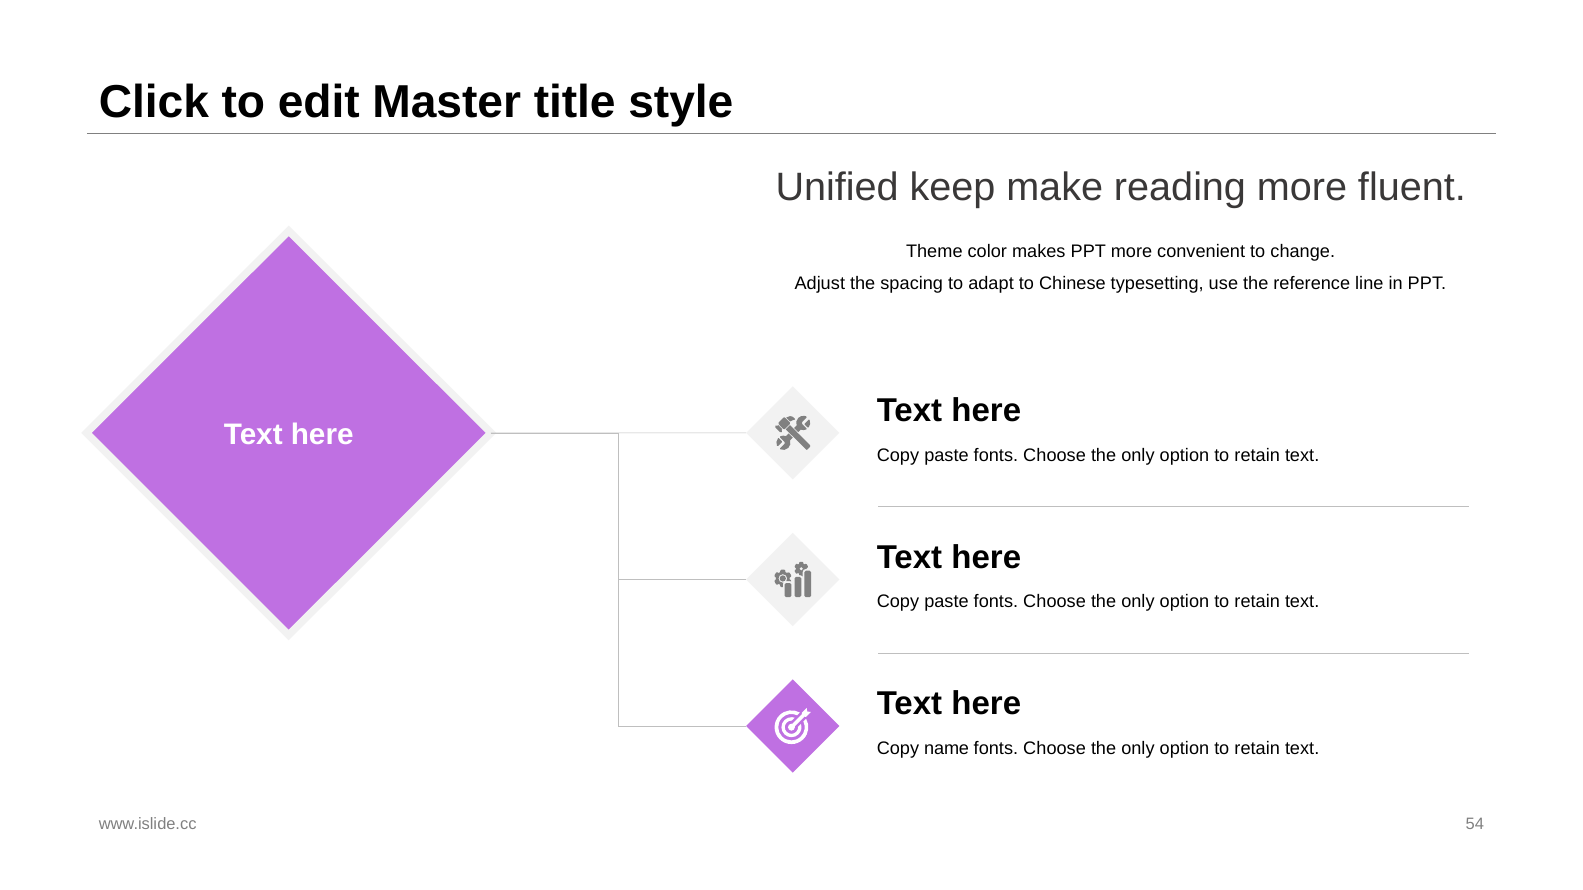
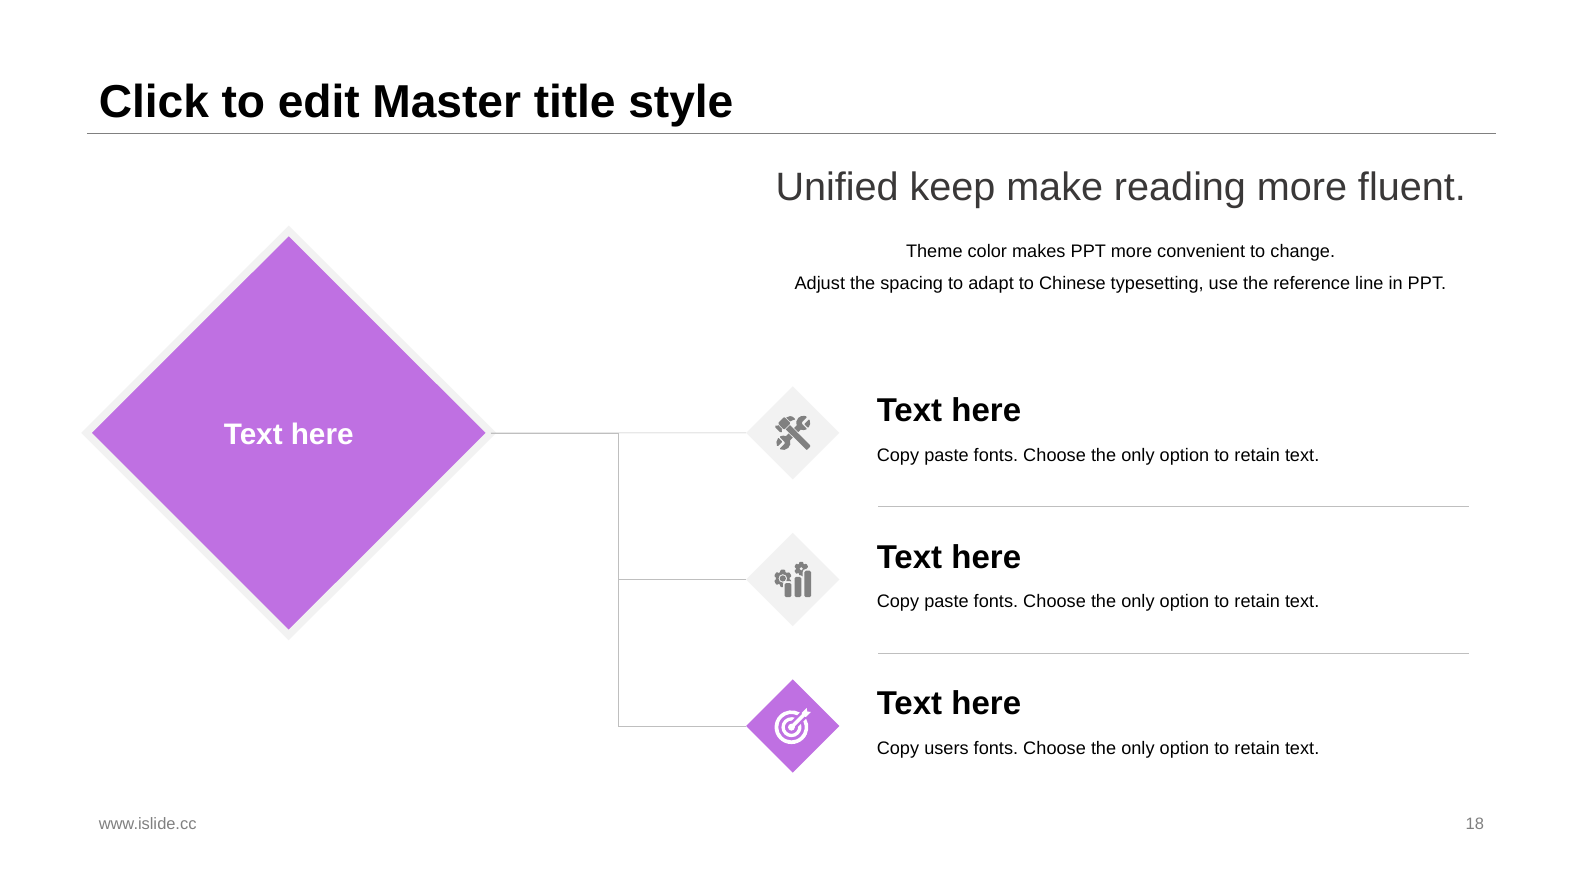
name: name -> users
54: 54 -> 18
